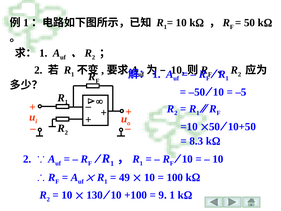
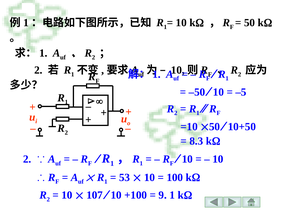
49: 49 -> 53
130: 130 -> 107
